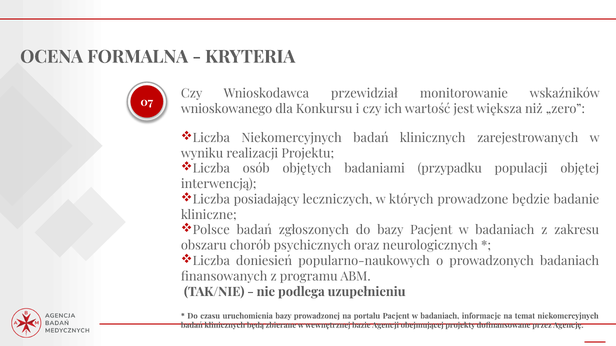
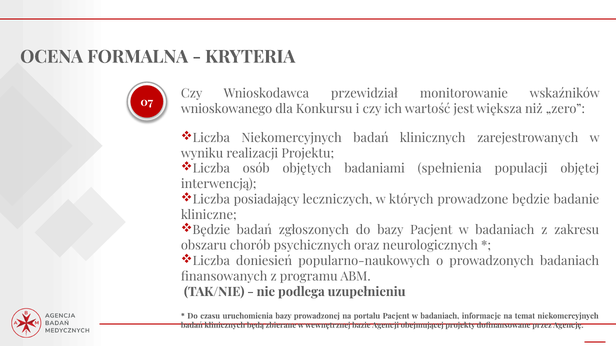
przypadku: przypadku -> spełnienia
Polsce at (211, 231): Polsce -> Będzie
